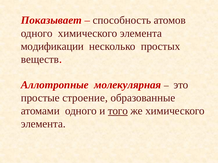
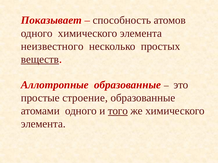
модификации: модификации -> неизвестного
веществ underline: none -> present
Аллотропные молекулярная: молекулярная -> образованные
